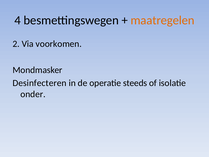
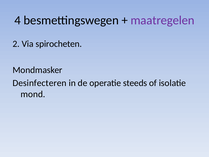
maatregelen colour: orange -> purple
voorkomen: voorkomen -> spirocheten
onder: onder -> mond
